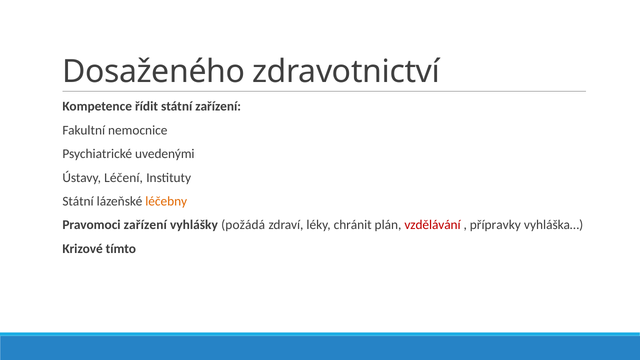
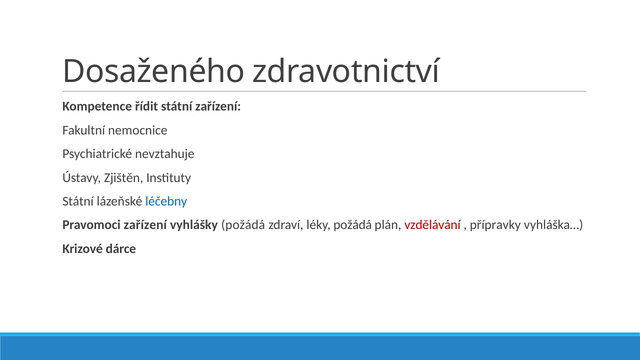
uvedenými: uvedenými -> nevztahuje
Léčení: Léčení -> Zjištěn
léčebny colour: orange -> blue
léky chránit: chránit -> požádá
tímto: tímto -> dárce
